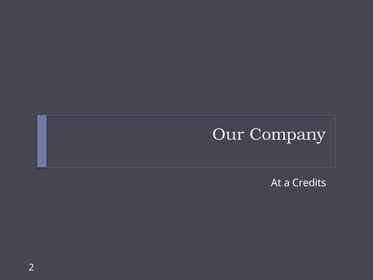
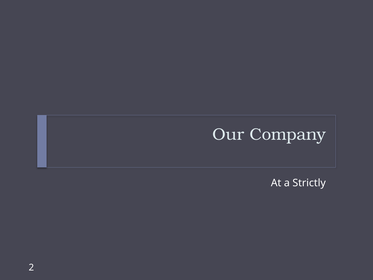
Credits: Credits -> Strictly
